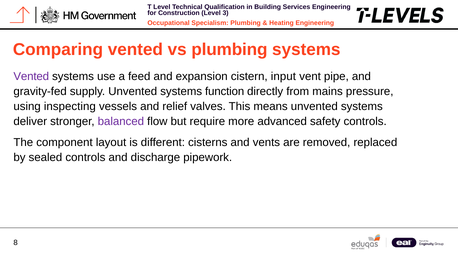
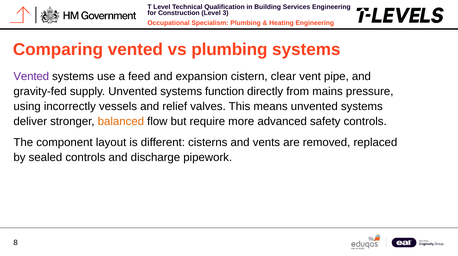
input: input -> clear
inspecting: inspecting -> incorrectly
balanced colour: purple -> orange
